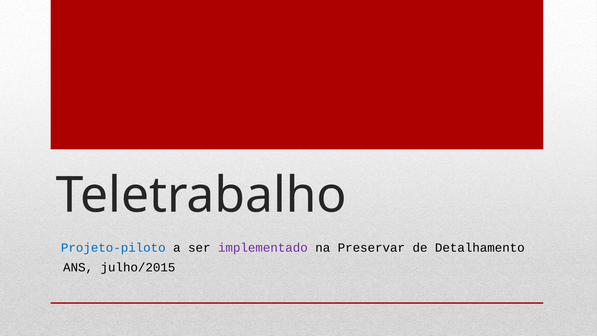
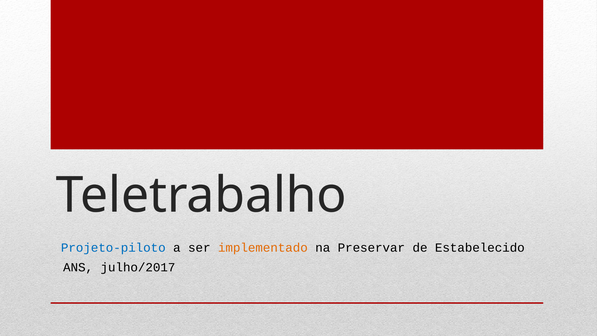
implementado colour: purple -> orange
Detalhamento: Detalhamento -> Estabelecido
julho/2015: julho/2015 -> julho/2017
